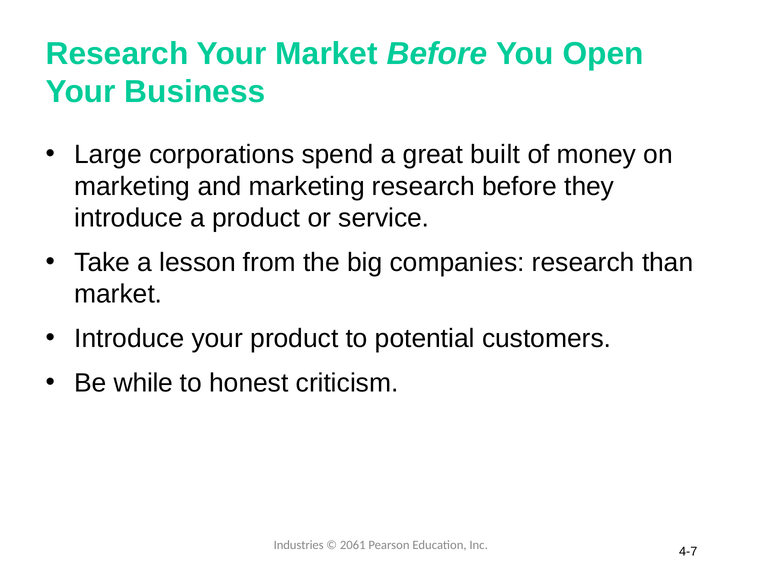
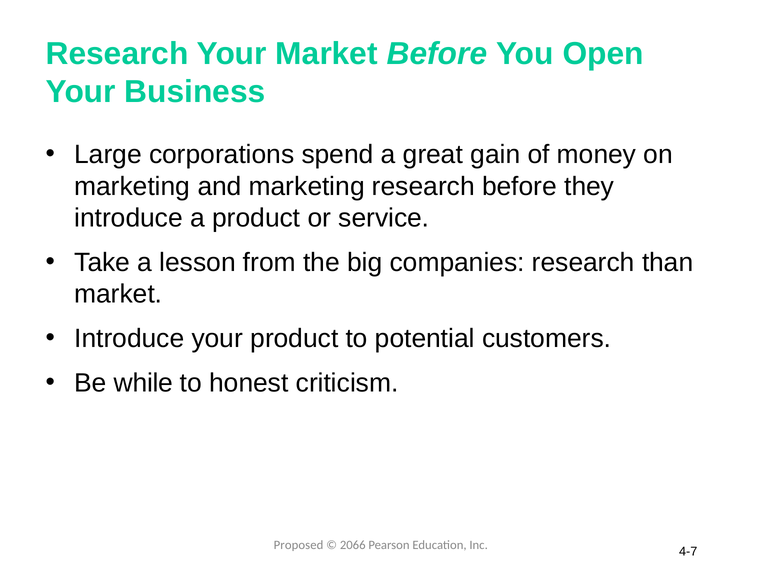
built: built -> gain
Industries: Industries -> Proposed
2061: 2061 -> 2066
